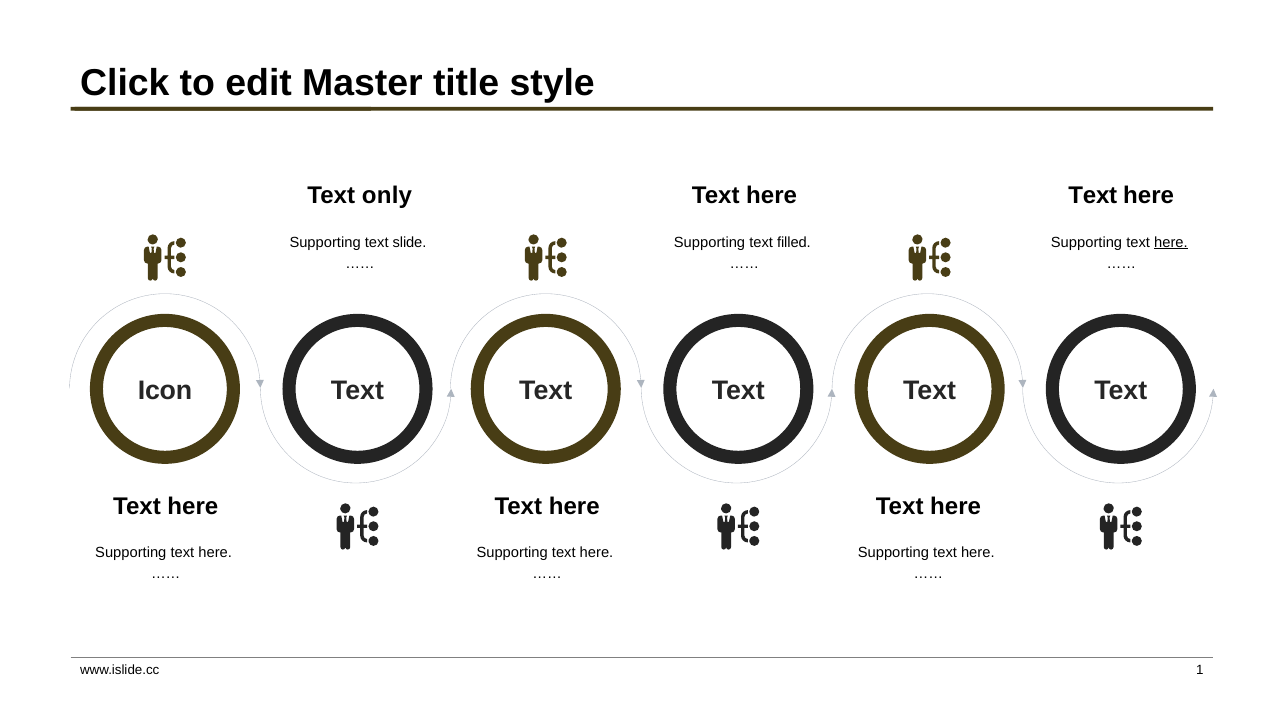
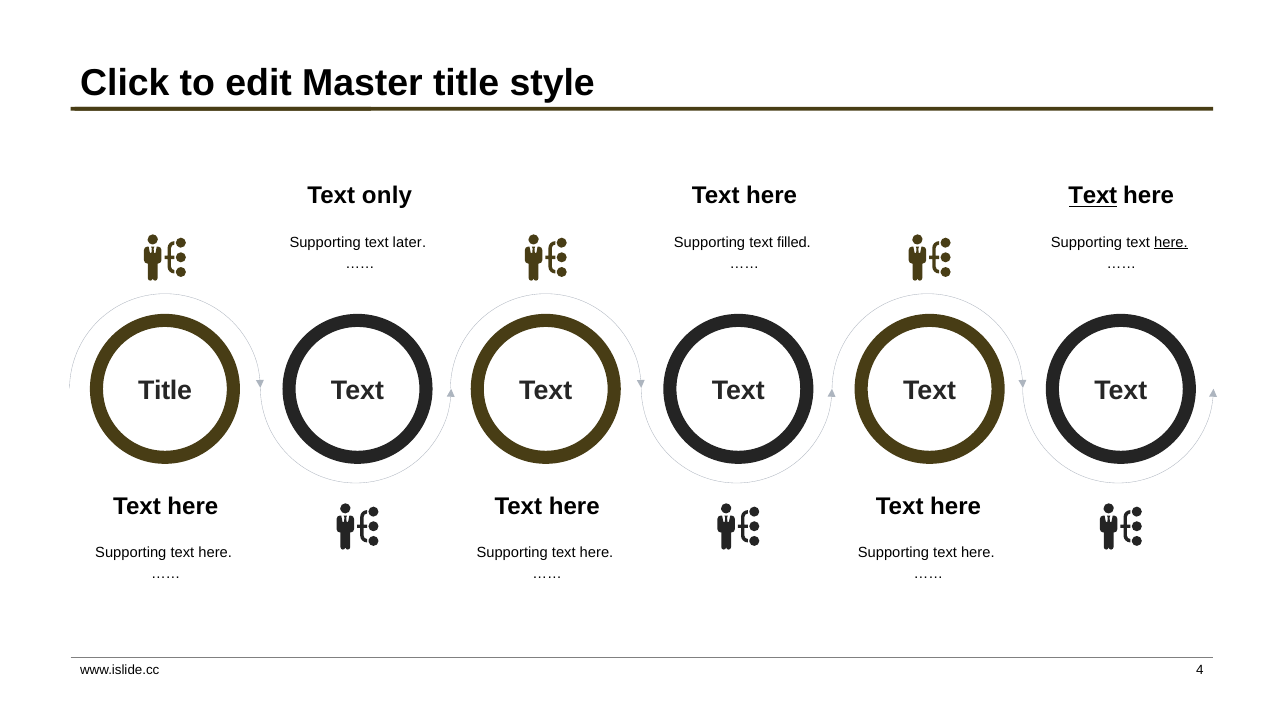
Text at (1093, 196) underline: none -> present
slide: slide -> later
Icon at (165, 391): Icon -> Title
1: 1 -> 4
